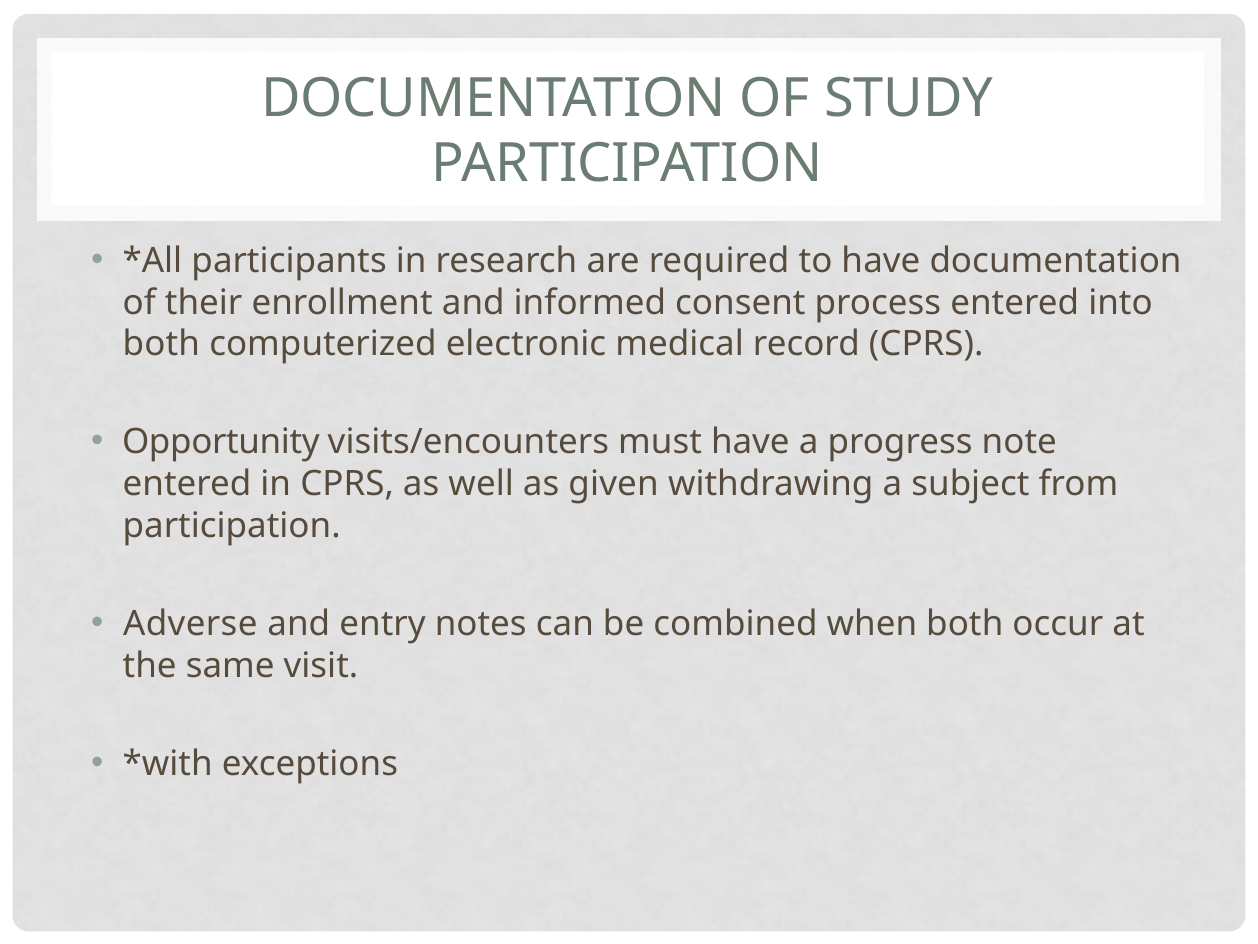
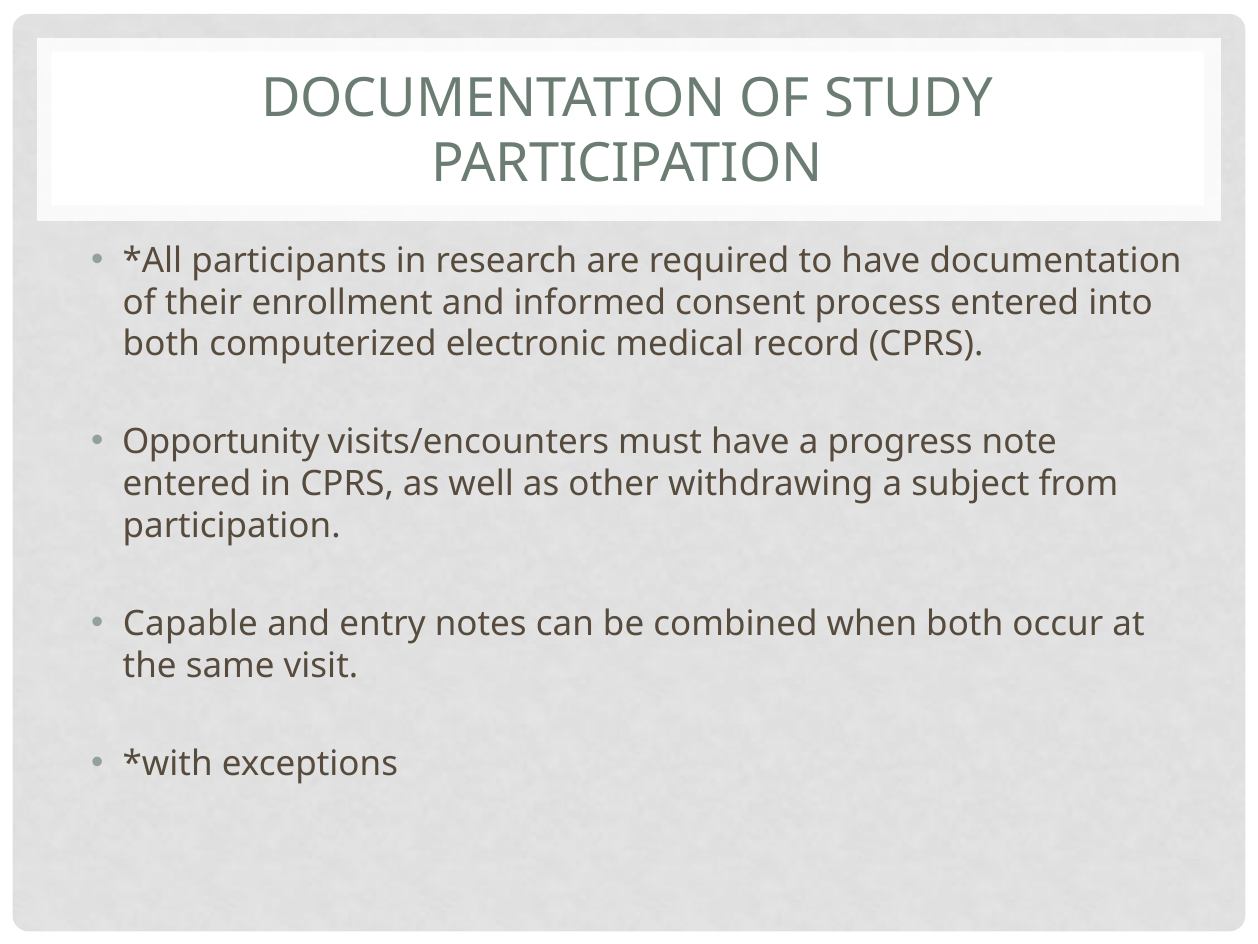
given: given -> other
Adverse: Adverse -> Capable
